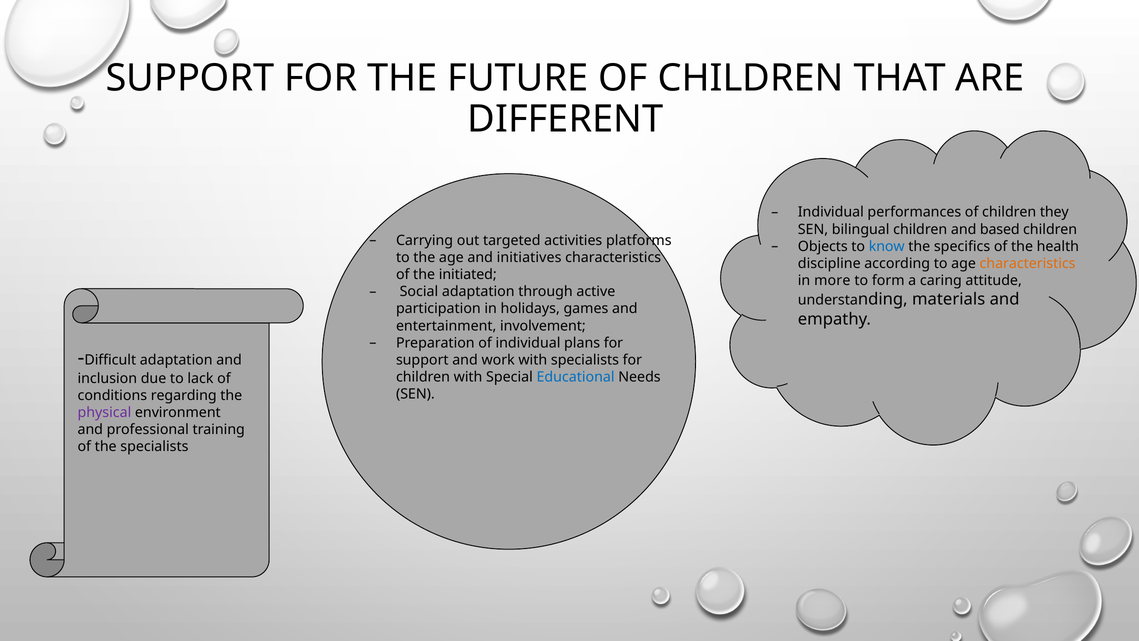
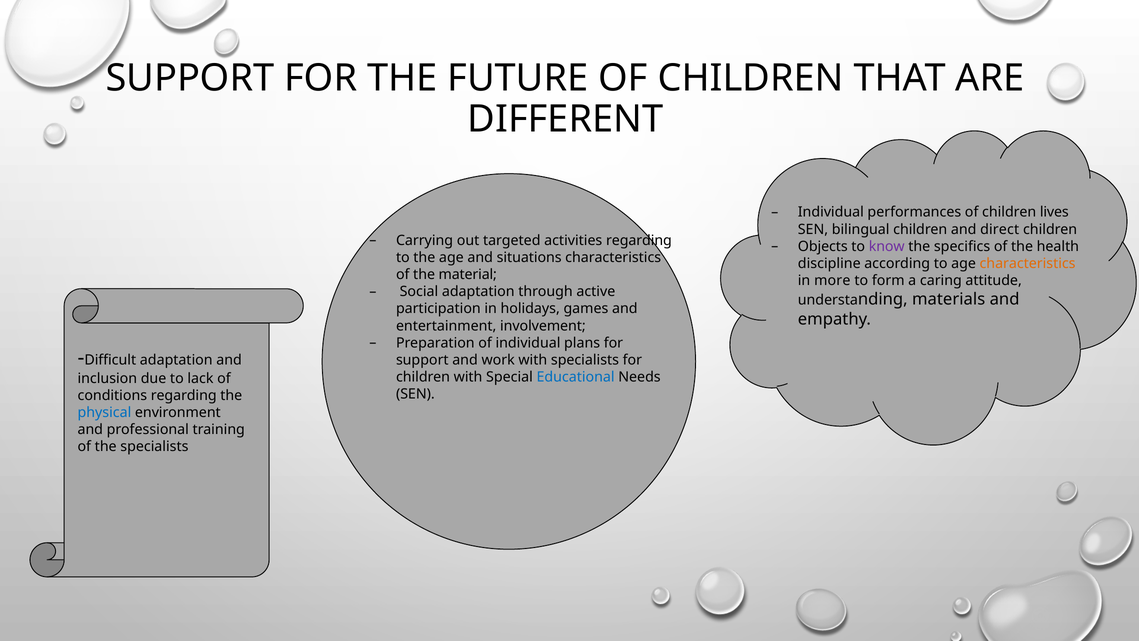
they: they -> lives
based: based -> direct
activities platforms: platforms -> regarding
know colour: blue -> purple
initiatives: initiatives -> situations
initiated: initiated -> material
physical colour: purple -> blue
